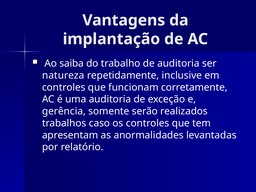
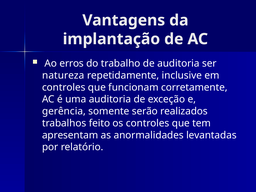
saiba: saiba -> erros
caso: caso -> feito
